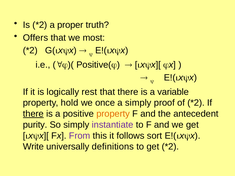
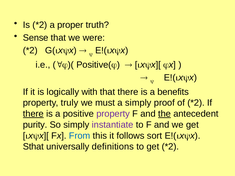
Offers: Offers -> Sense
most: most -> were
rest: rest -> with
variable: variable -> benefits
hold: hold -> truly
once: once -> must
property at (113, 114) colour: orange -> purple
the underline: none -> present
From colour: purple -> blue
Write: Write -> Sthat
